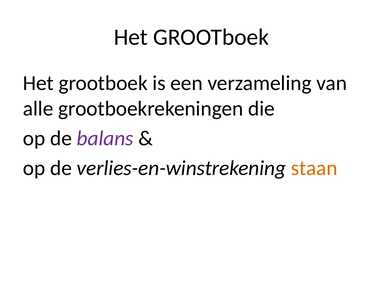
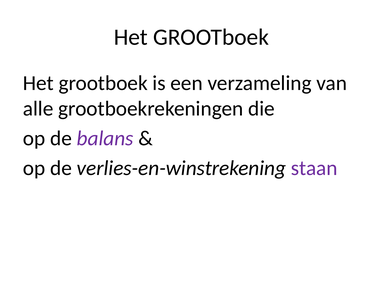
staan colour: orange -> purple
